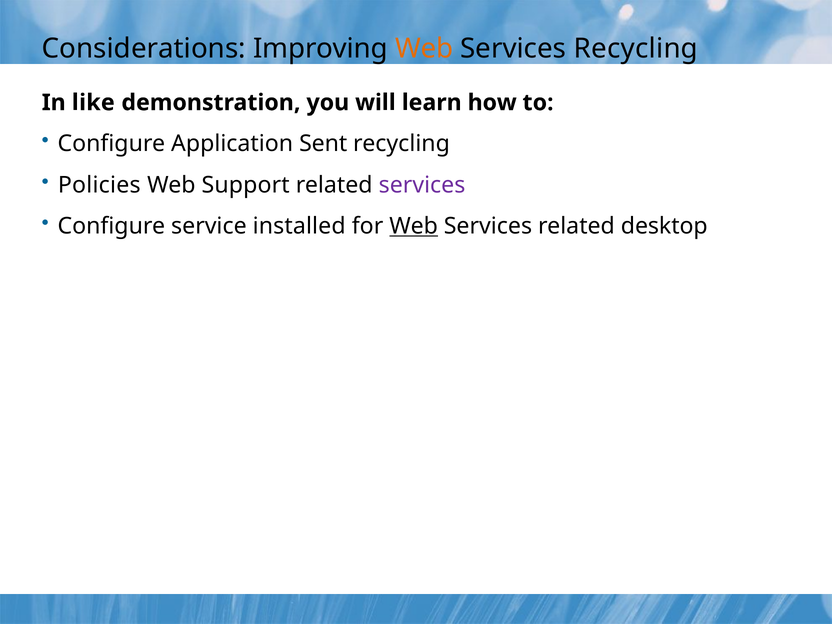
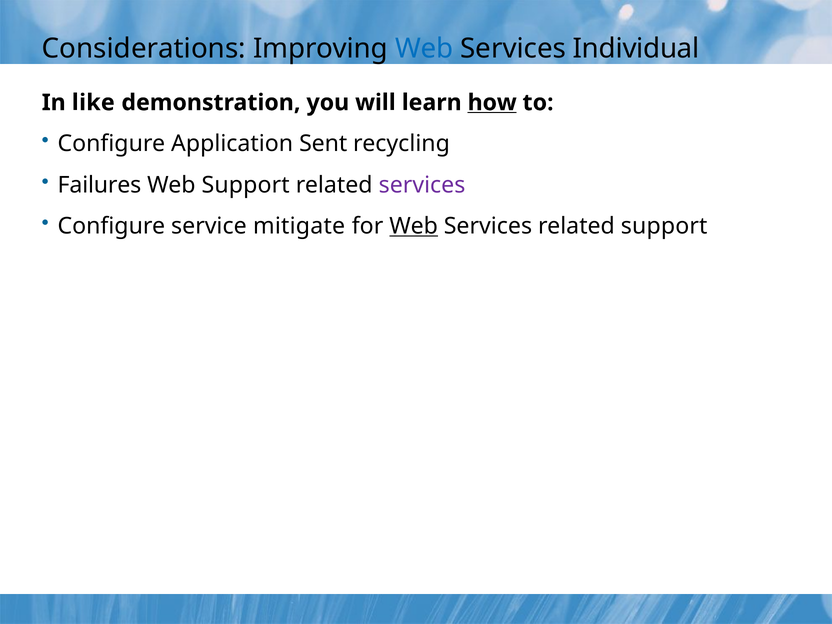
Web at (424, 48) colour: orange -> blue
Services Recycling: Recycling -> Individual
how underline: none -> present
Policies: Policies -> Failures
installed: installed -> mitigate
related desktop: desktop -> support
